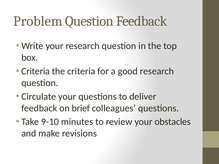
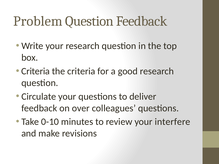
brief: brief -> over
9-10: 9-10 -> 0-10
obstacles: obstacles -> interfere
